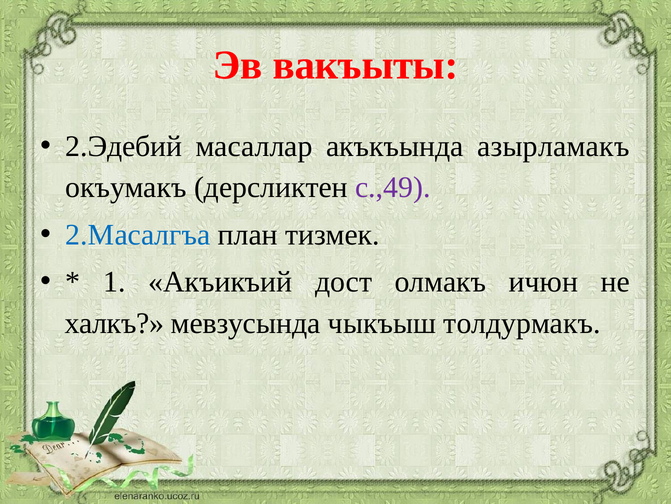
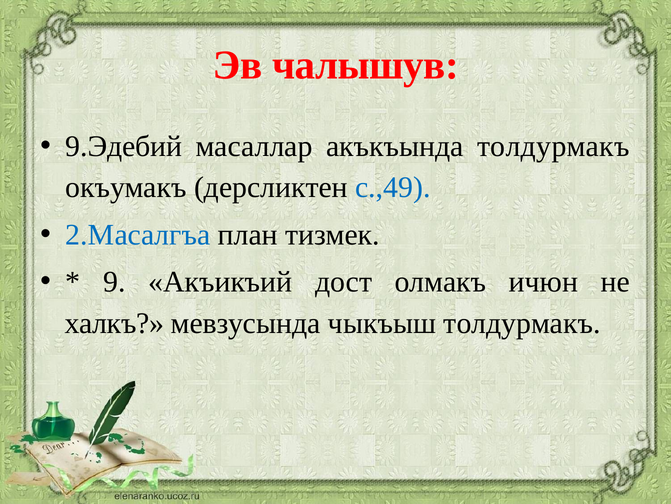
вакъыты: вакъыты -> чалышув
2.Эдебий: 2.Эдебий -> 9.Эдебий
акъкъында азырламакъ: азырламакъ -> толдурмакъ
с.,49 colour: purple -> blue
1: 1 -> 9
